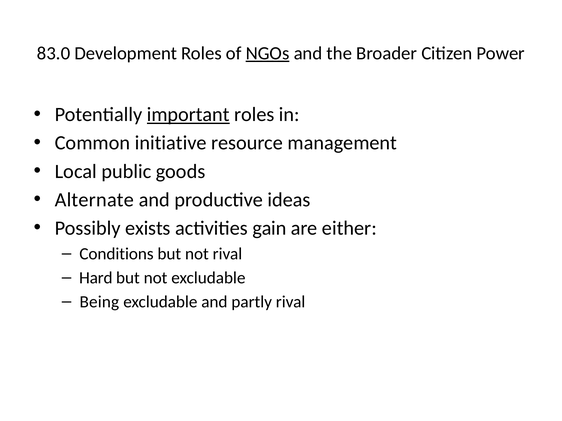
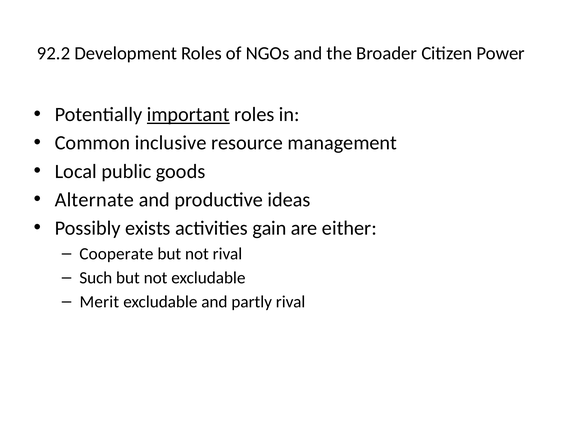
83.0: 83.0 -> 92.2
NGOs underline: present -> none
initiative: initiative -> inclusive
Conditions: Conditions -> Cooperate
Hard: Hard -> Such
Being: Being -> Merit
